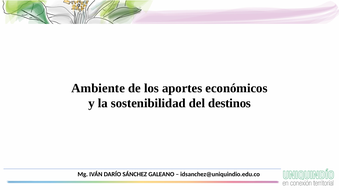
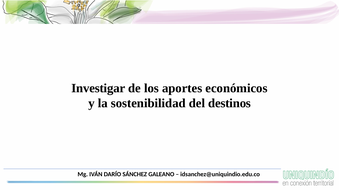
Ambiente: Ambiente -> Investigar
